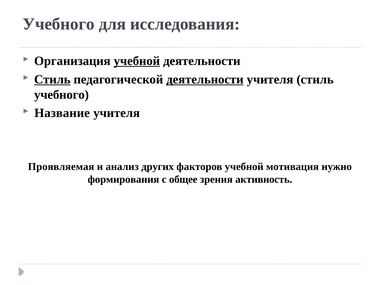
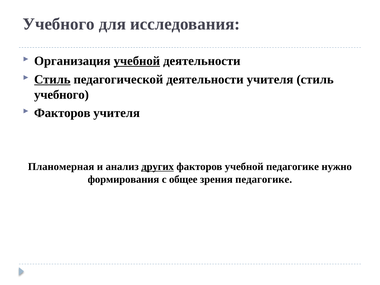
деятельности at (205, 79) underline: present -> none
Название at (62, 113): Название -> Факторов
Проявляемая: Проявляемая -> Планомерная
других underline: none -> present
учебной мотивация: мотивация -> педагогике
зрения активность: активность -> педагогике
